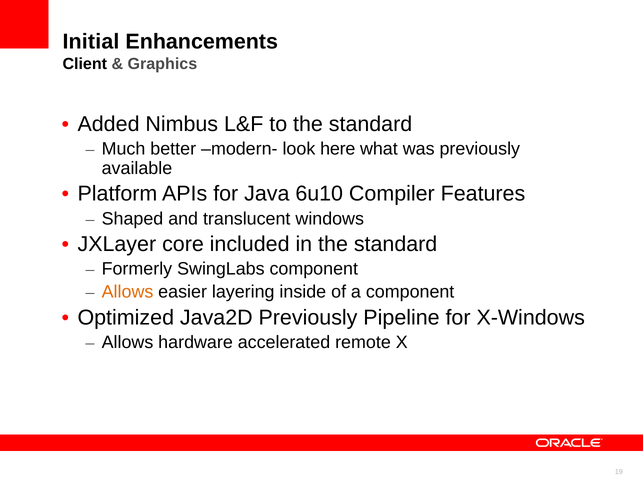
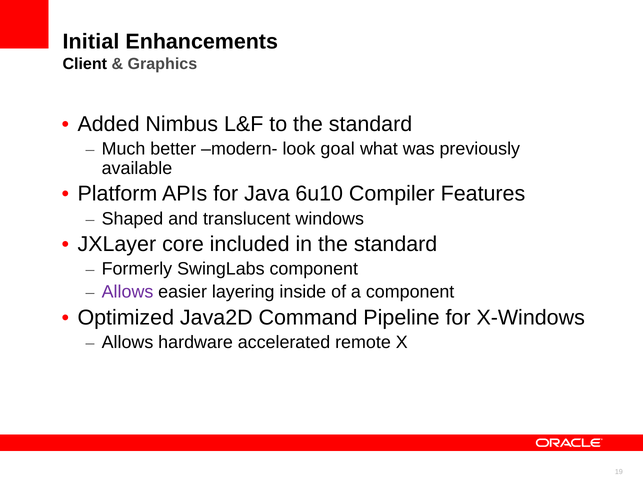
here: here -> goal
Allows at (128, 291) colour: orange -> purple
Java2D Previously: Previously -> Command
